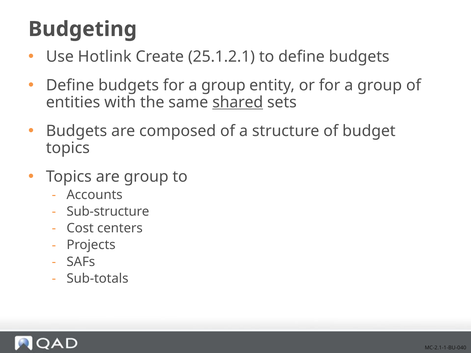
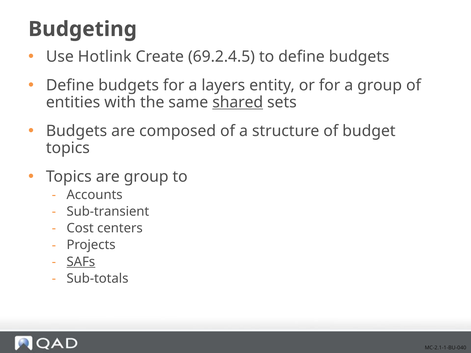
25.1.2.1: 25.1.2.1 -> 69.2.4.5
budgets for a group: group -> layers
Sub-structure: Sub-structure -> Sub-transient
SAFs underline: none -> present
